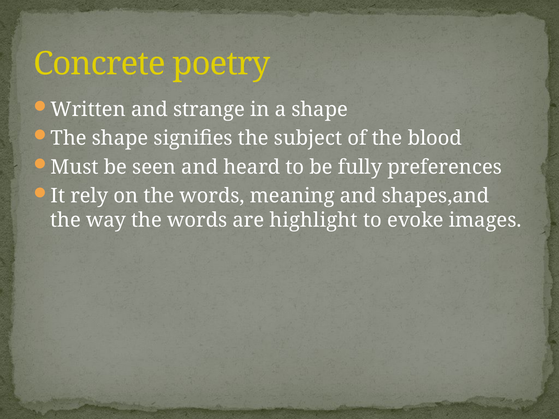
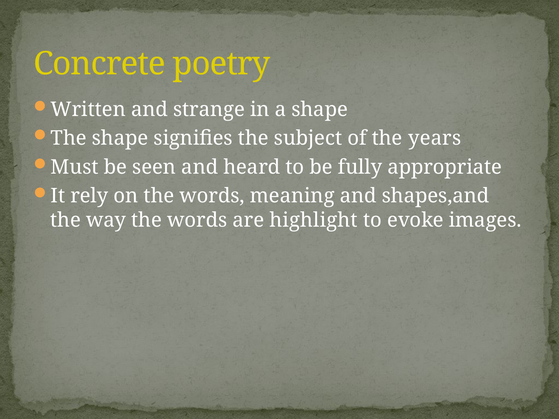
blood: blood -> years
preferences: preferences -> appropriate
